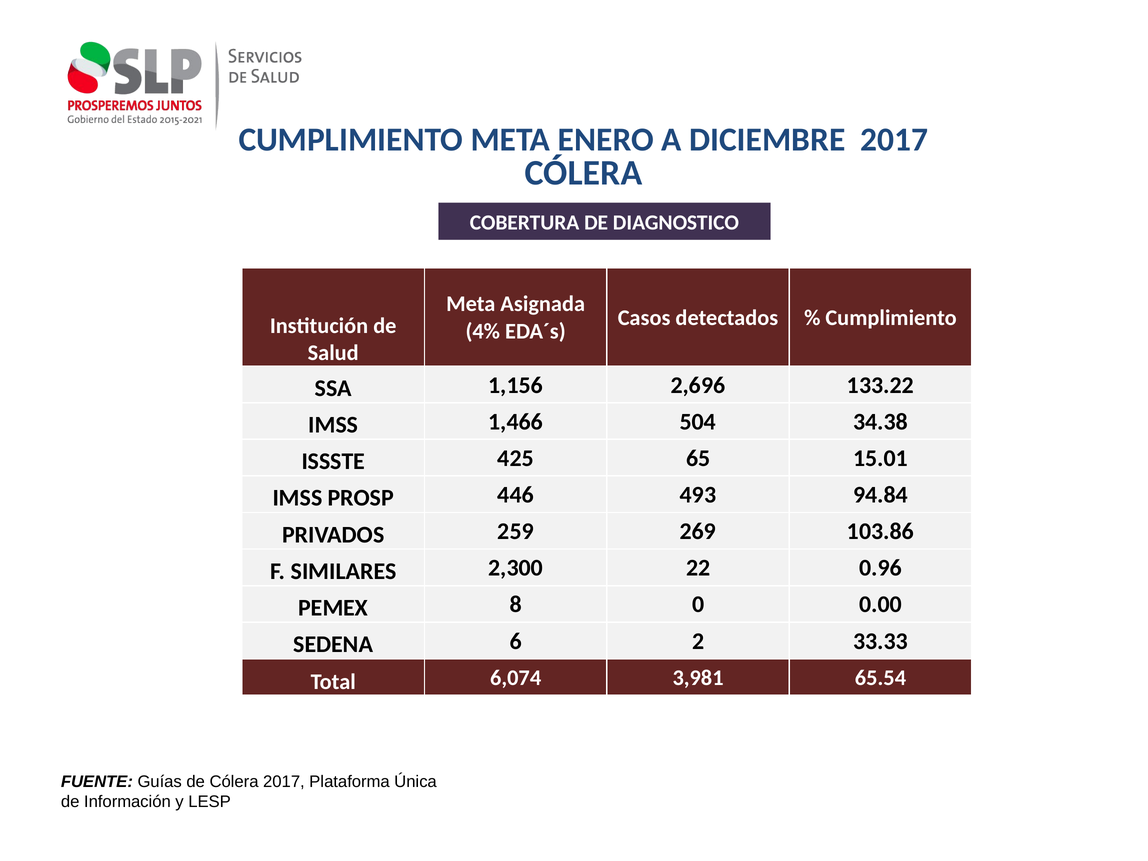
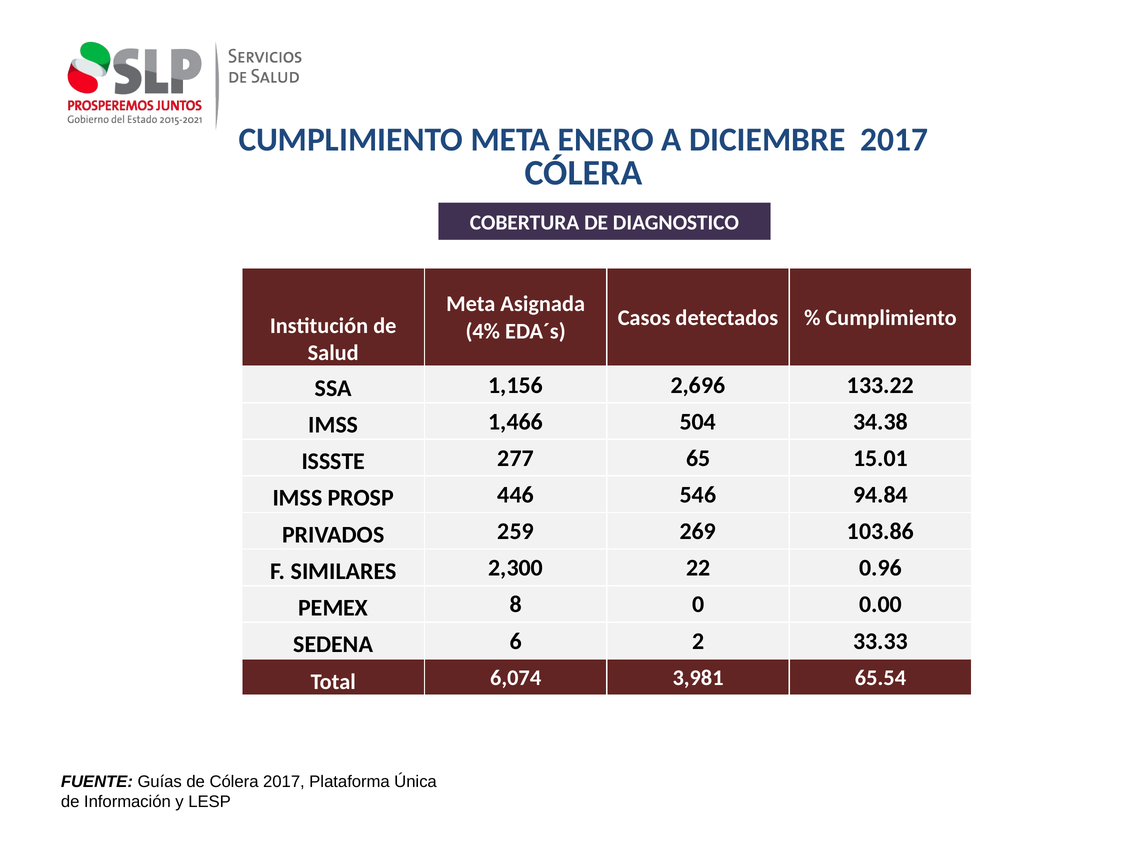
425: 425 -> 277
493: 493 -> 546
